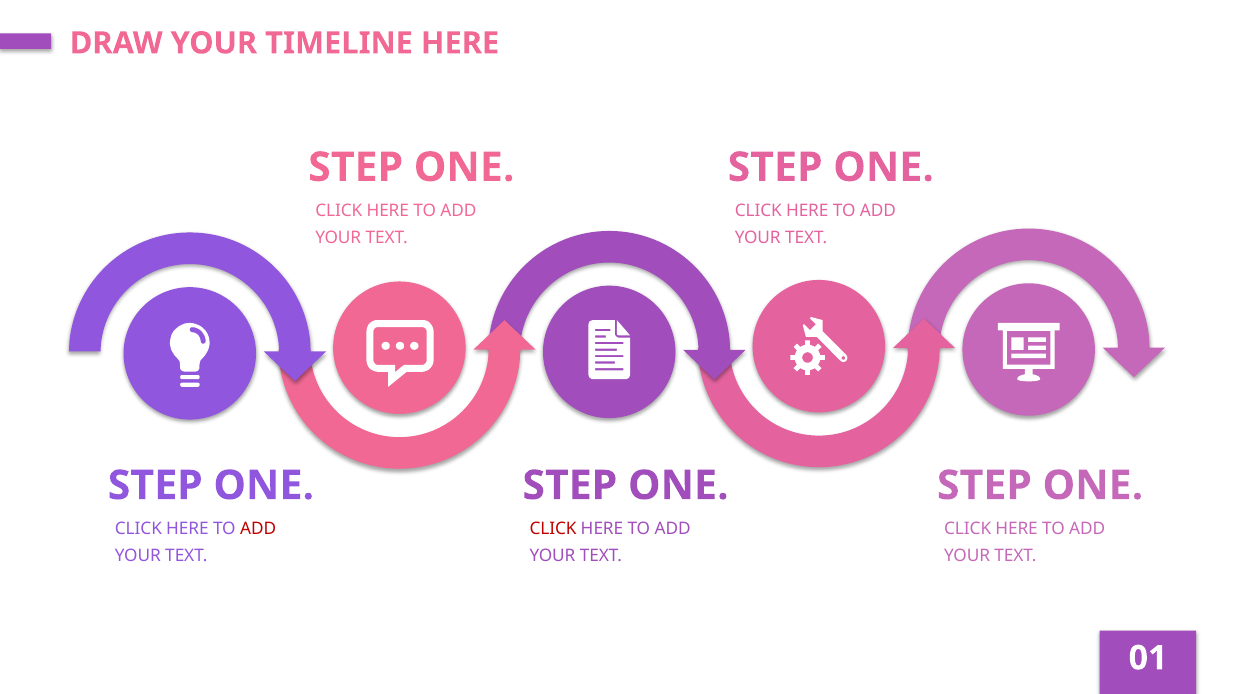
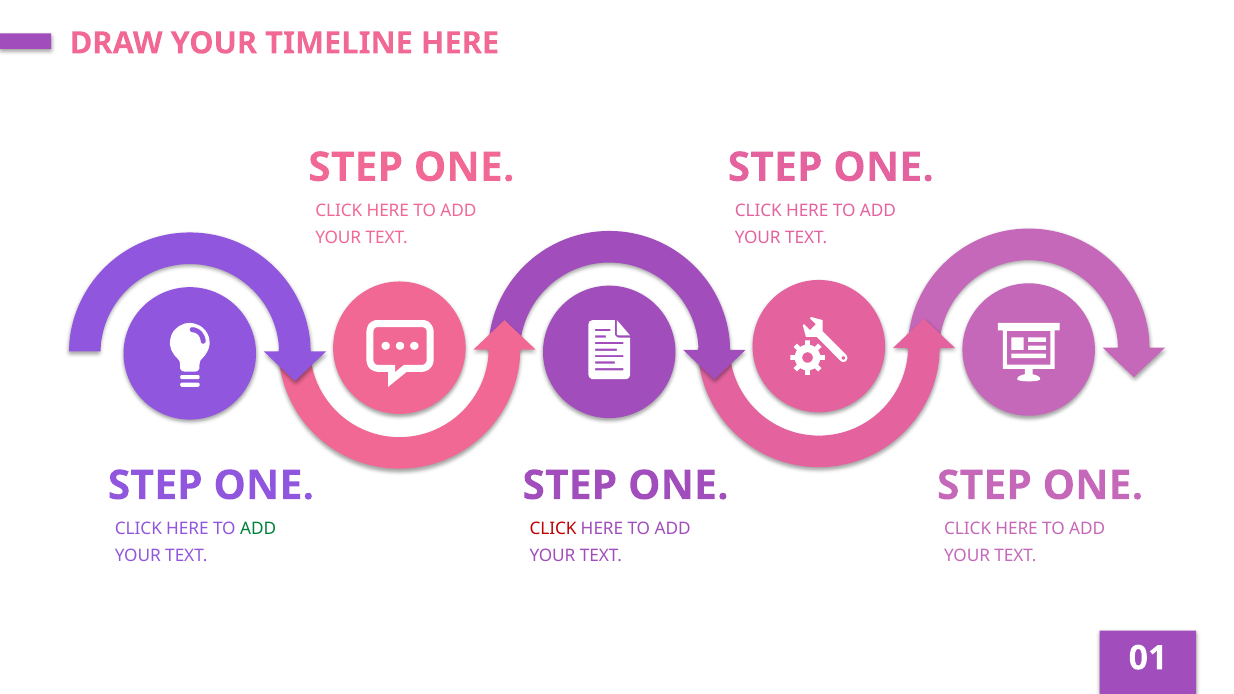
ADD at (258, 529) colour: red -> green
